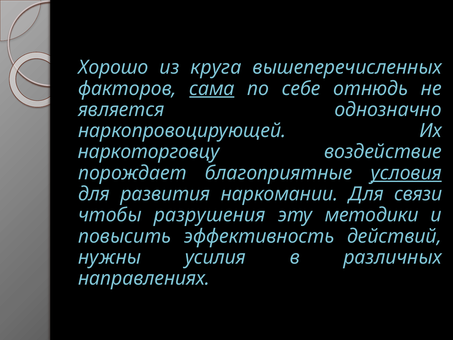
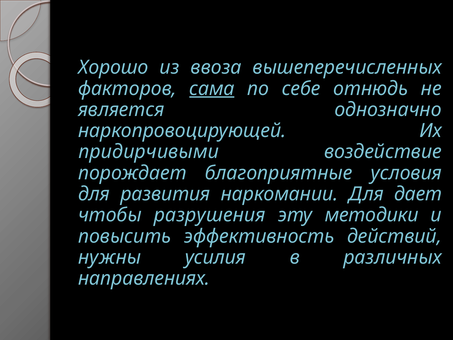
круга: круга -> ввоза
наркоторговцу: наркоторговцу -> придирчивыми
условия underline: present -> none
связи: связи -> дает
